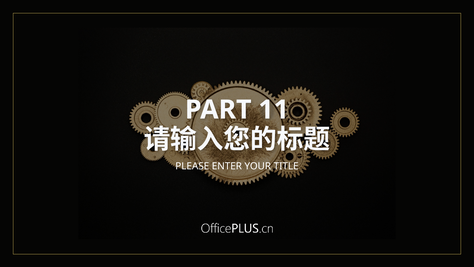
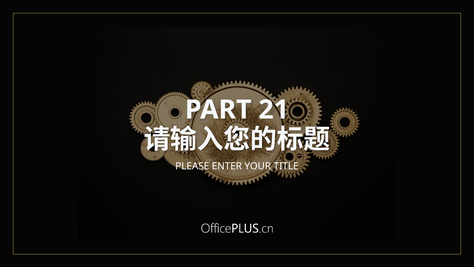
11: 11 -> 21
